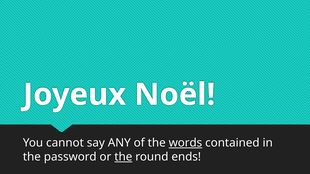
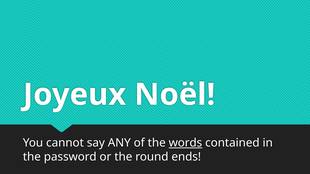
the at (123, 157) underline: present -> none
